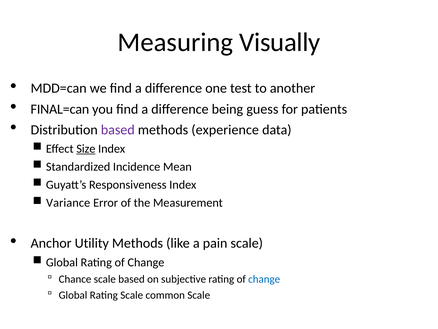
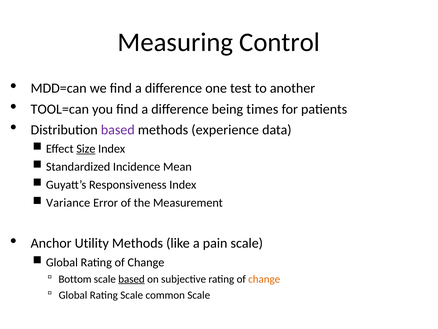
Visually: Visually -> Control
FINAL=can: FINAL=can -> TOOL=can
guess: guess -> times
Chance: Chance -> Bottom
based at (132, 279) underline: none -> present
change at (264, 279) colour: blue -> orange
